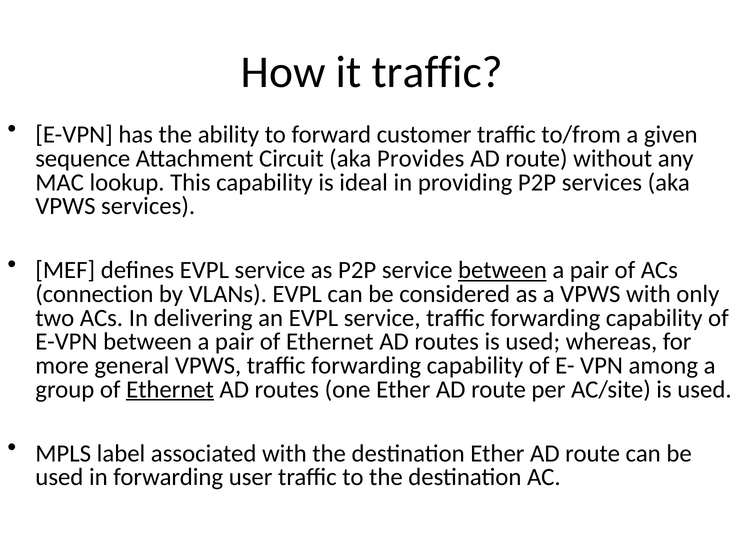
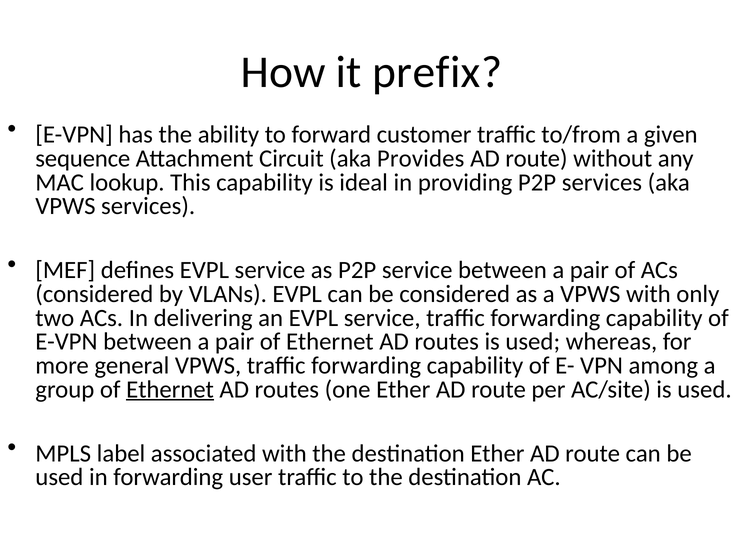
it traffic: traffic -> prefix
between at (502, 270) underline: present -> none
connection at (94, 294): connection -> considered
